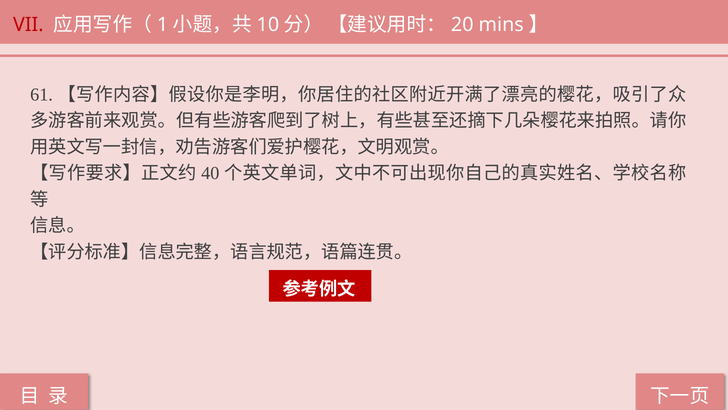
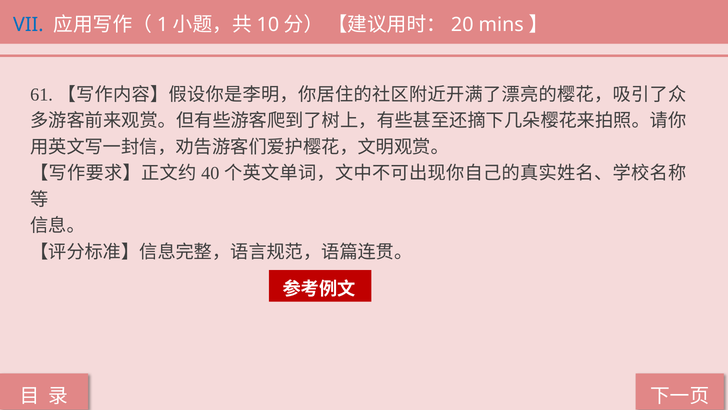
VII colour: red -> blue
